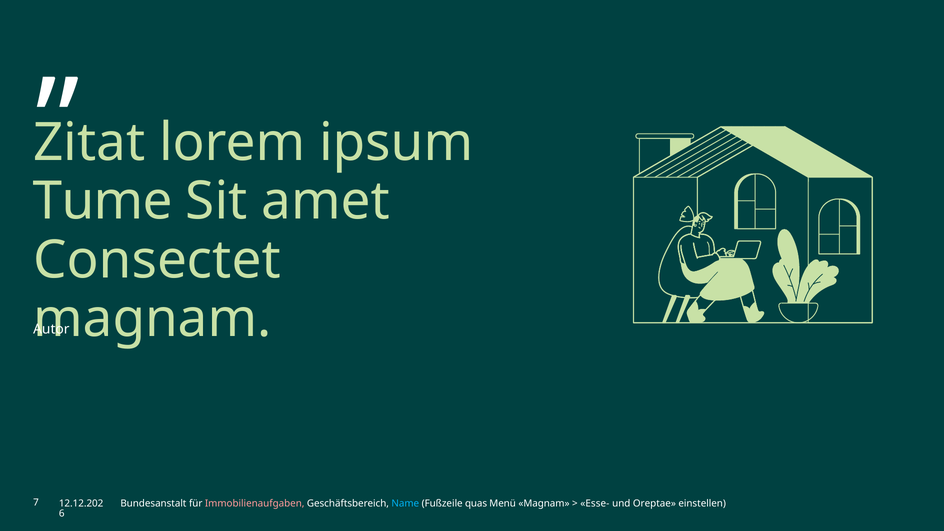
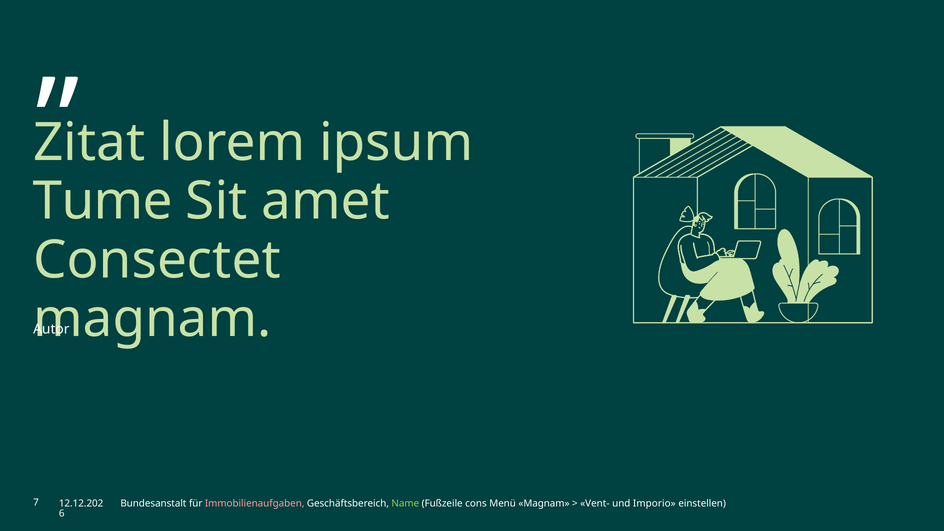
Name colour: light blue -> light green
quas: quas -> cons
Esse-: Esse- -> Vent-
Oreptae: Oreptae -> Imporio
